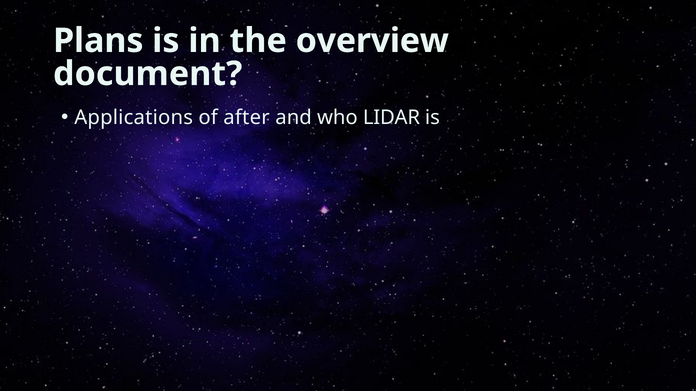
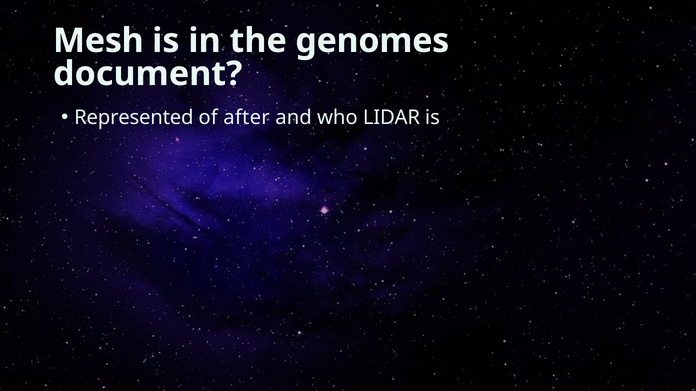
Plans: Plans -> Mesh
overview: overview -> genomes
Applications: Applications -> Represented
